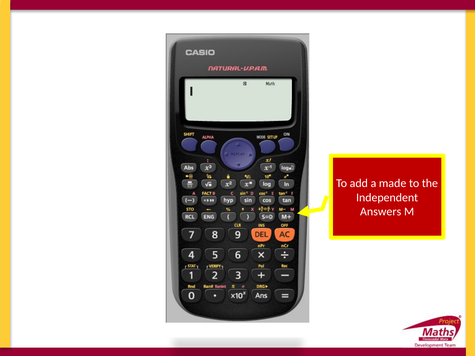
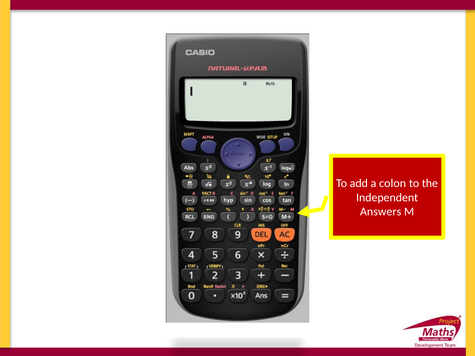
made: made -> colon
